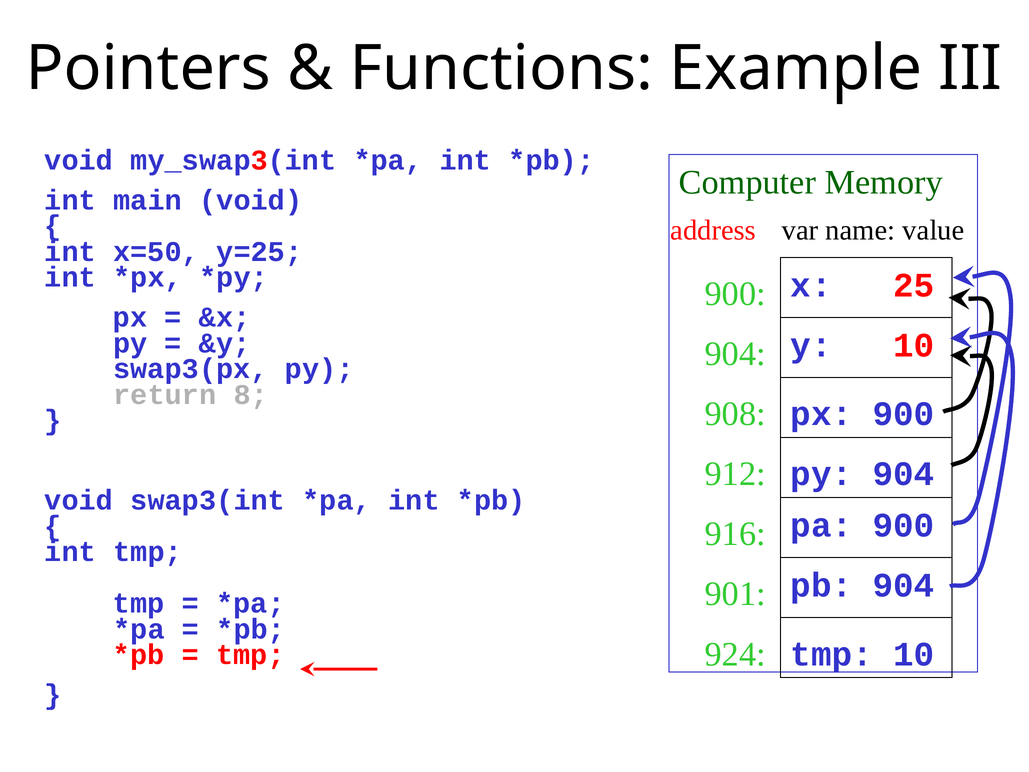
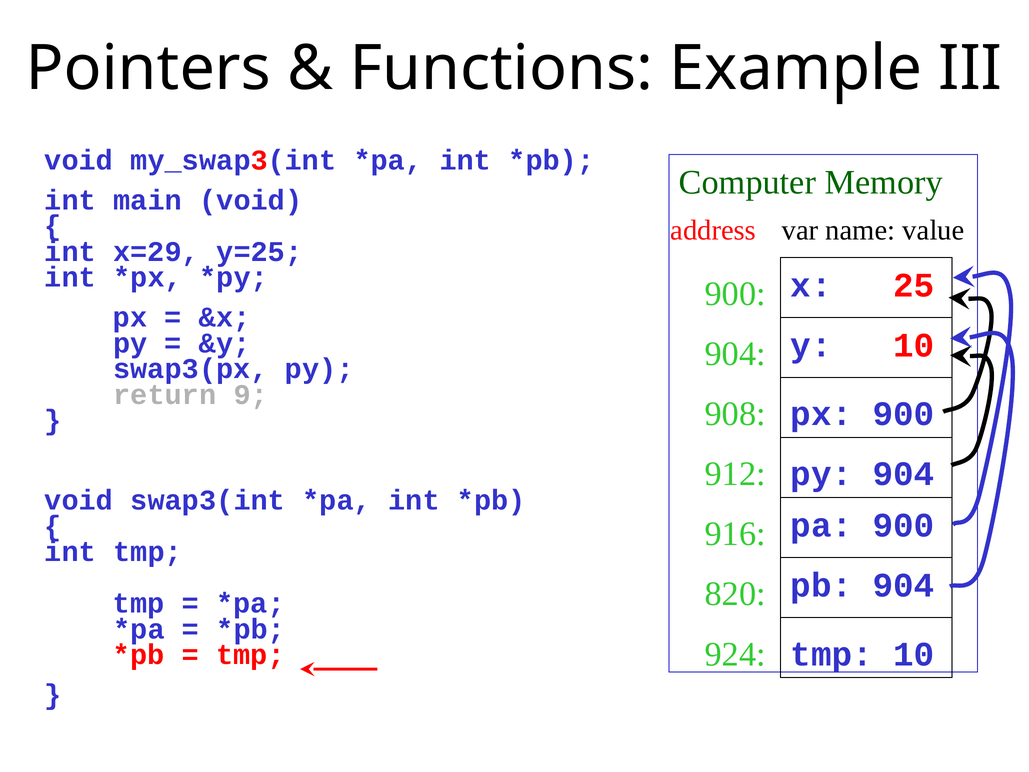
x=50: x=50 -> x=29
8: 8 -> 9
901: 901 -> 820
